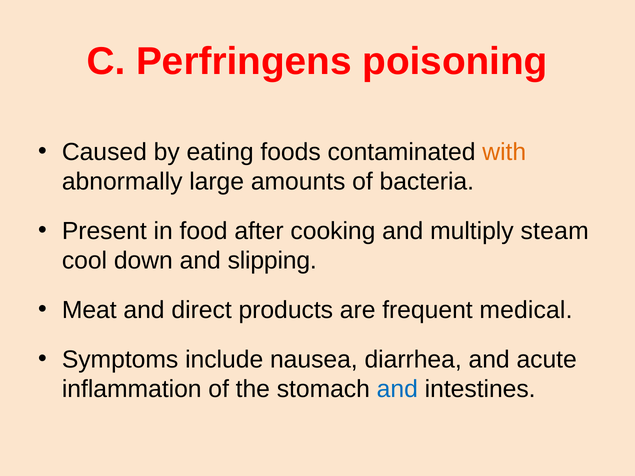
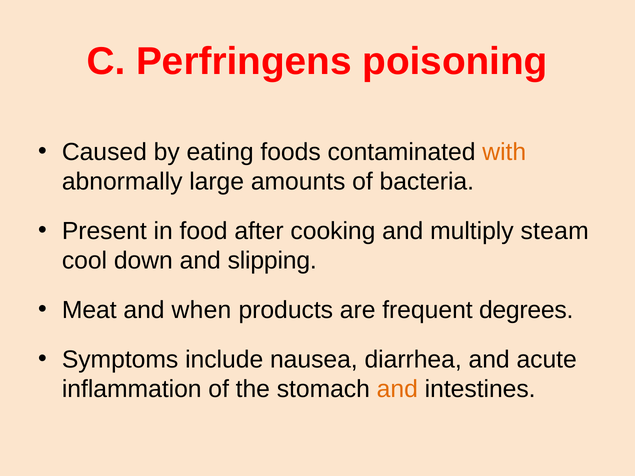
direct: direct -> when
medical: medical -> degrees
and at (397, 389) colour: blue -> orange
